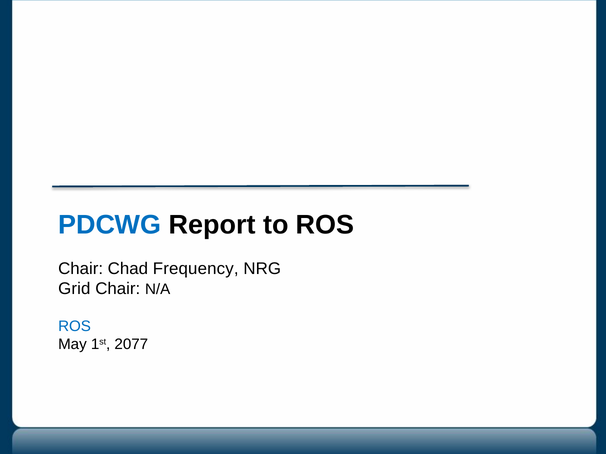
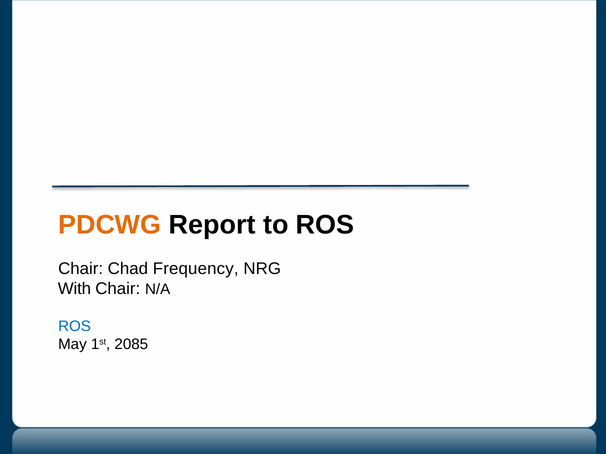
PDCWG colour: blue -> orange
Grid: Grid -> With
2077: 2077 -> 2085
